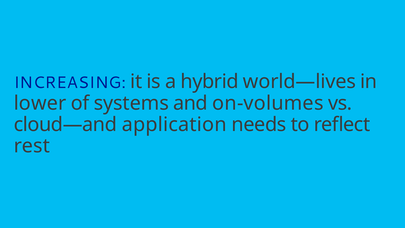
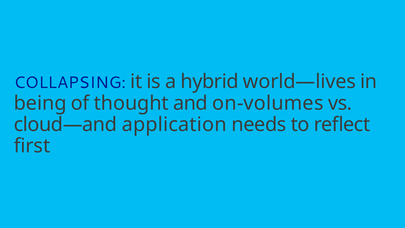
INCREASING: INCREASING -> COLLAPSING
lower: lower -> being
systems: systems -> thought
rest: rest -> first
